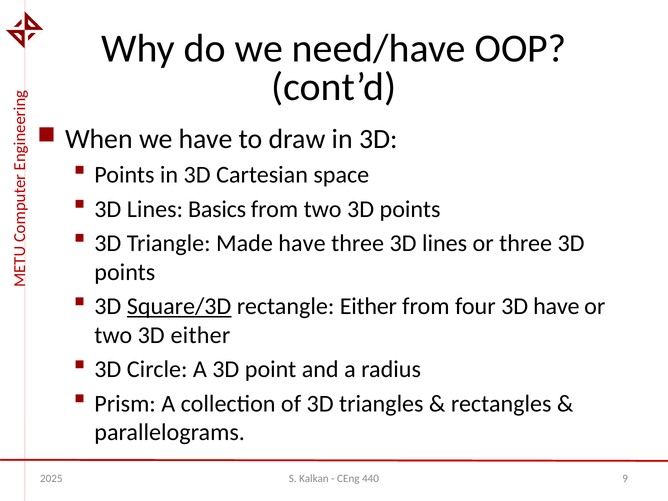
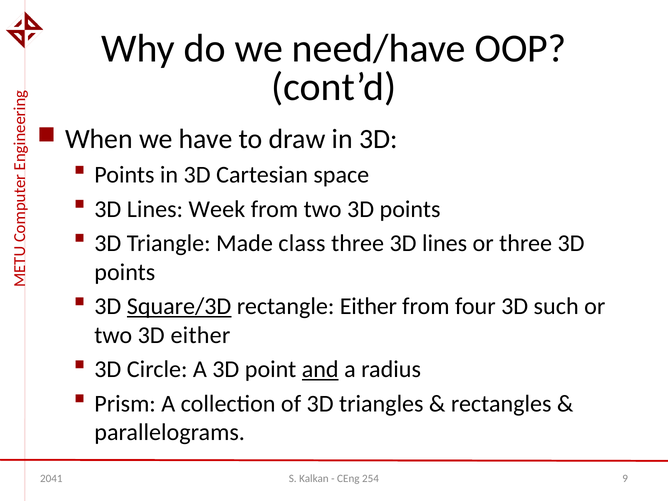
Basics: Basics -> Week
Made have: have -> class
3D have: have -> such
and underline: none -> present
2025: 2025 -> 2041
440: 440 -> 254
